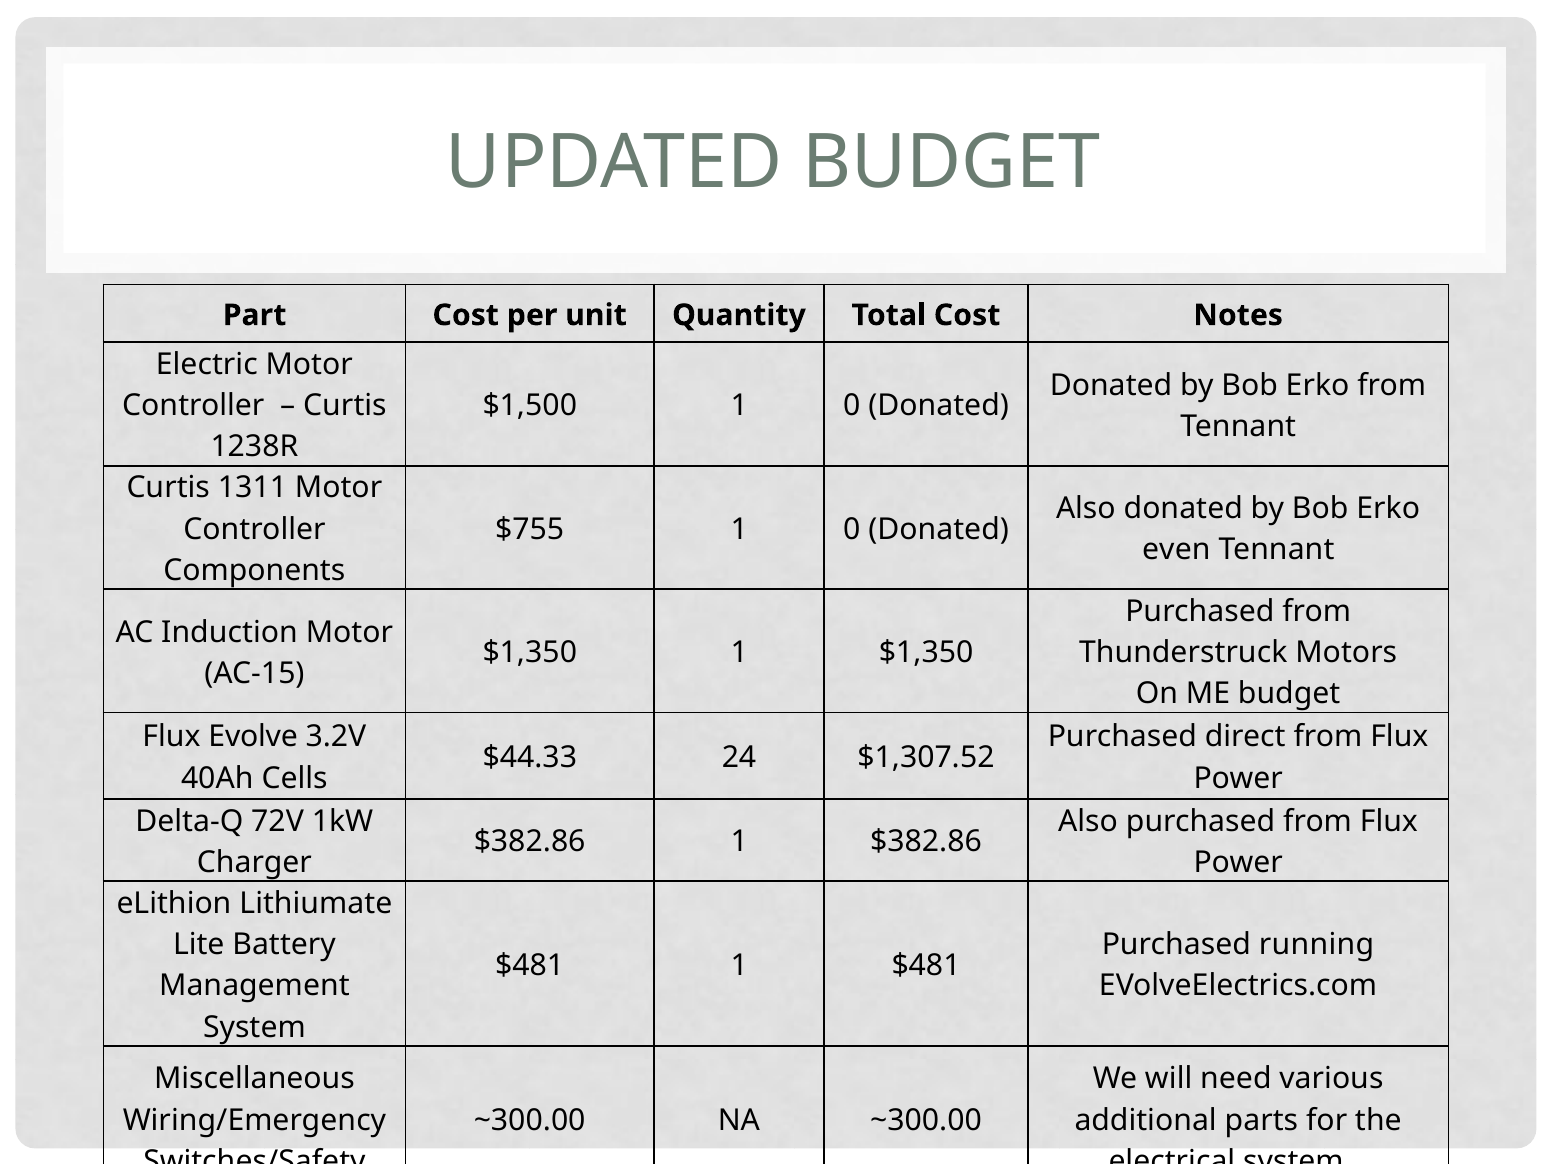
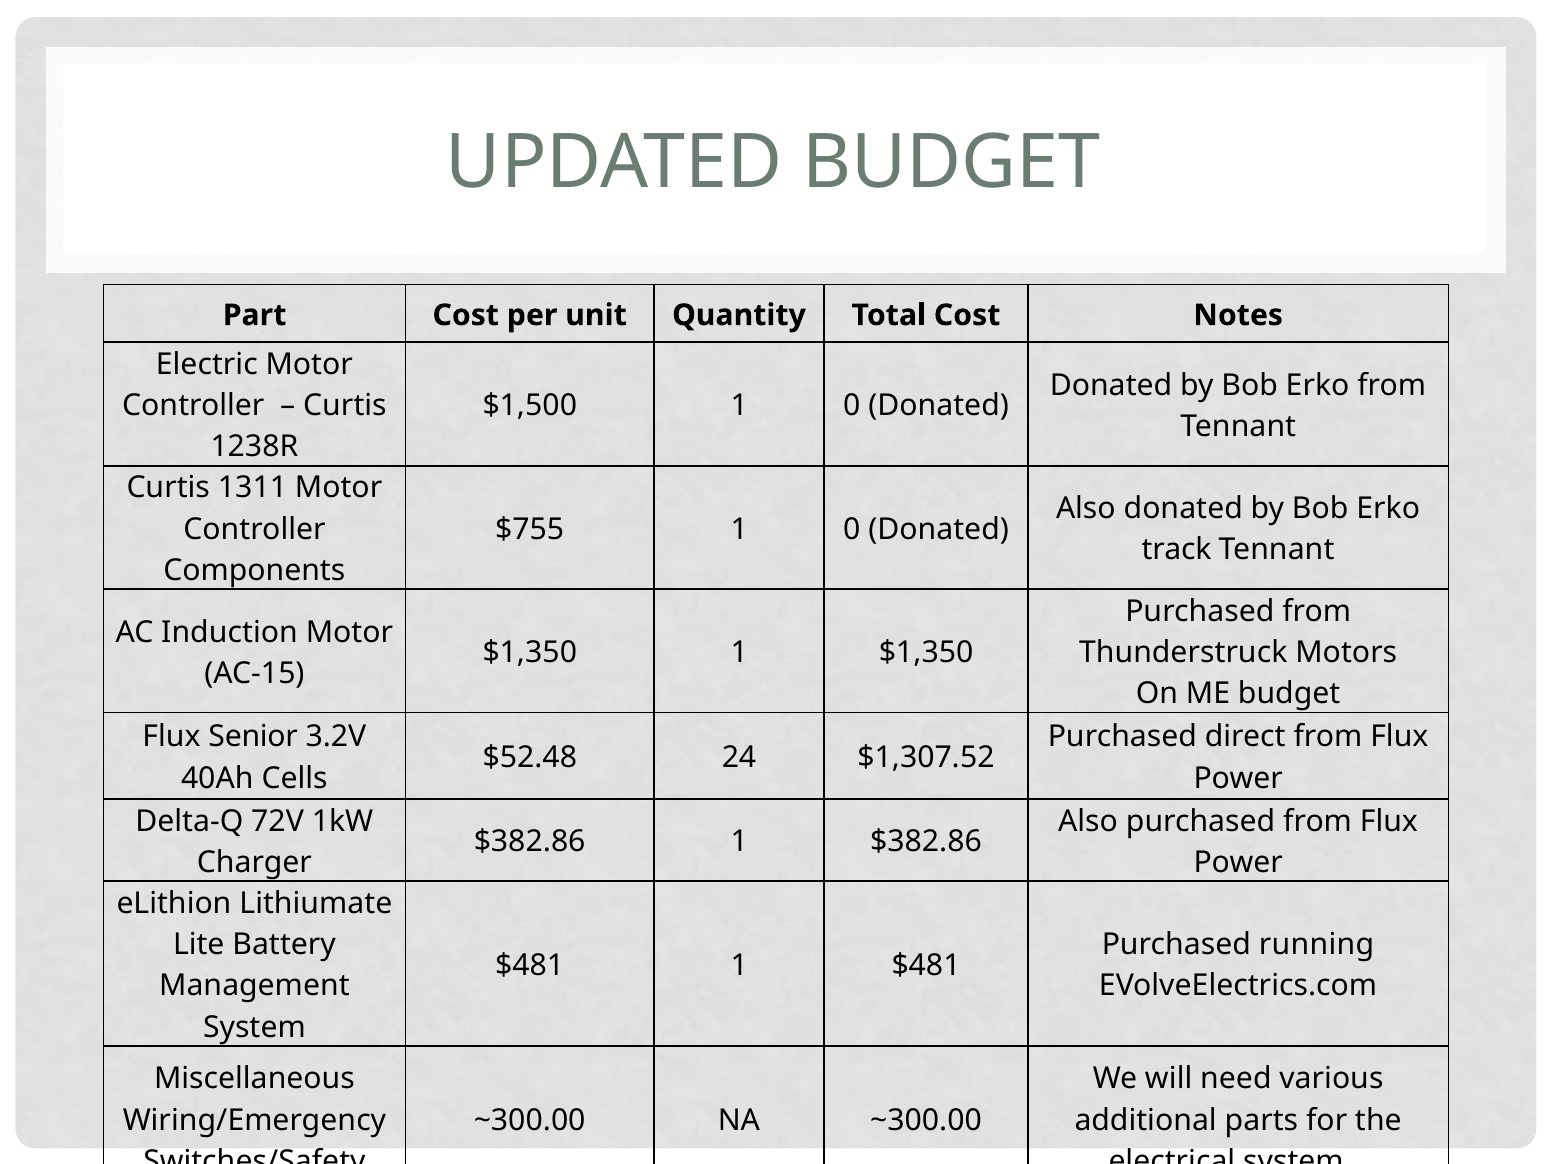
even: even -> track
Evolve: Evolve -> Senior
$44.33: $44.33 -> $52.48
